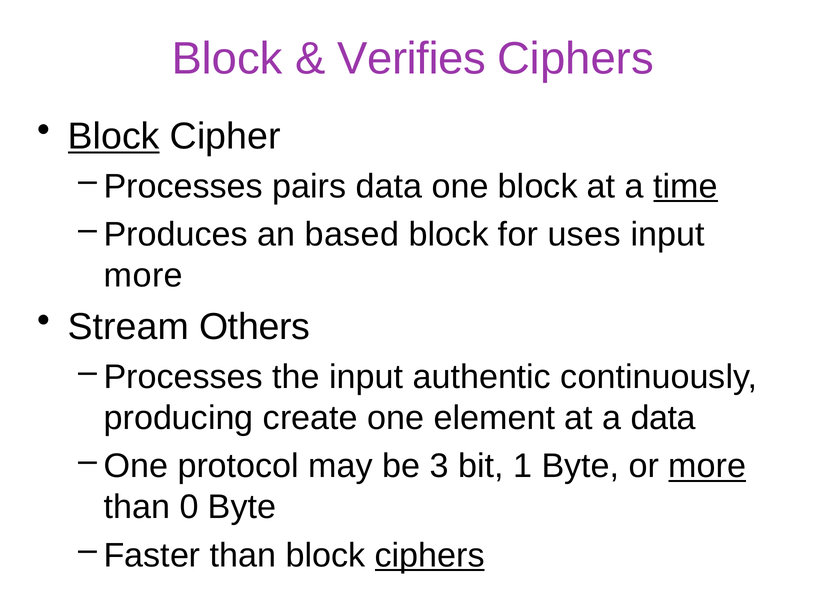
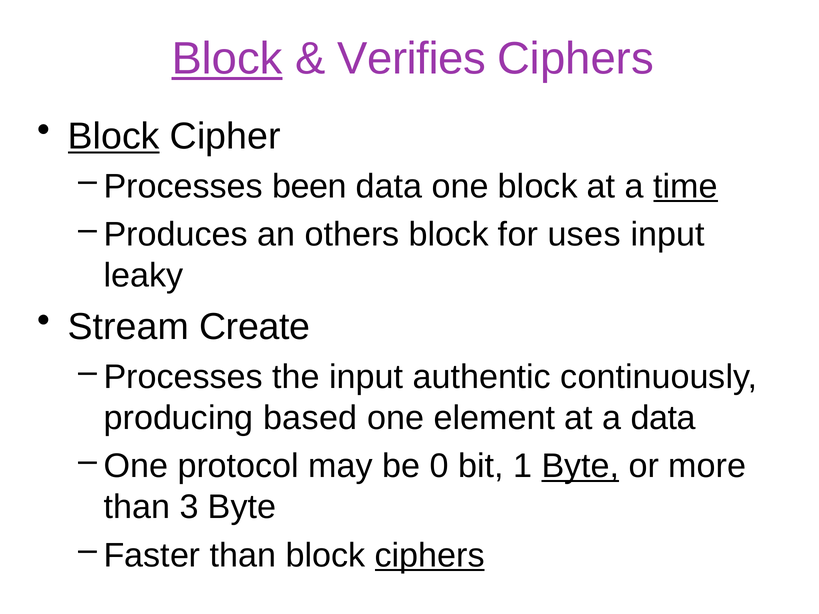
Block at (227, 59) underline: none -> present
pairs: pairs -> been
based: based -> others
more at (143, 276): more -> leaky
Others: Others -> Create
create: create -> based
3: 3 -> 0
Byte at (580, 466) underline: none -> present
more at (707, 466) underline: present -> none
0: 0 -> 3
